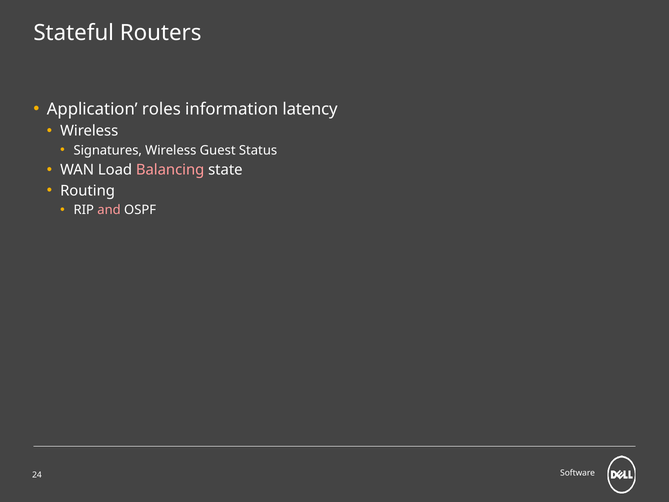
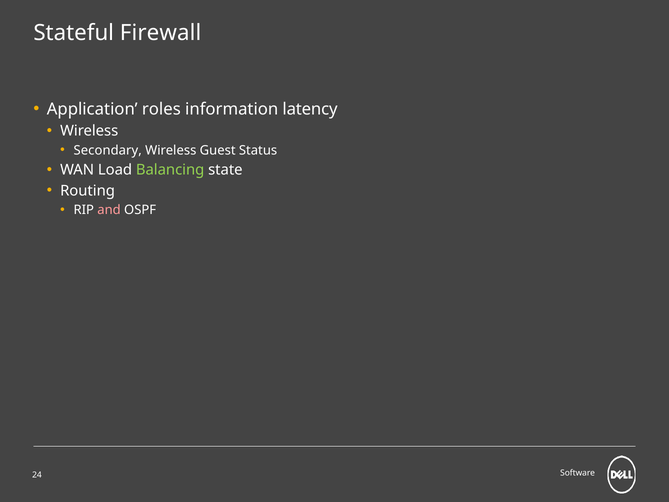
Routers: Routers -> Firewall
Signatures: Signatures -> Secondary
Balancing colour: pink -> light green
